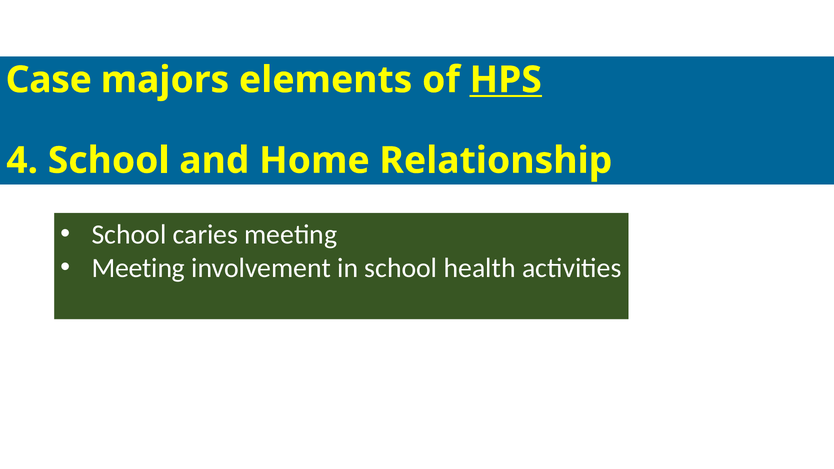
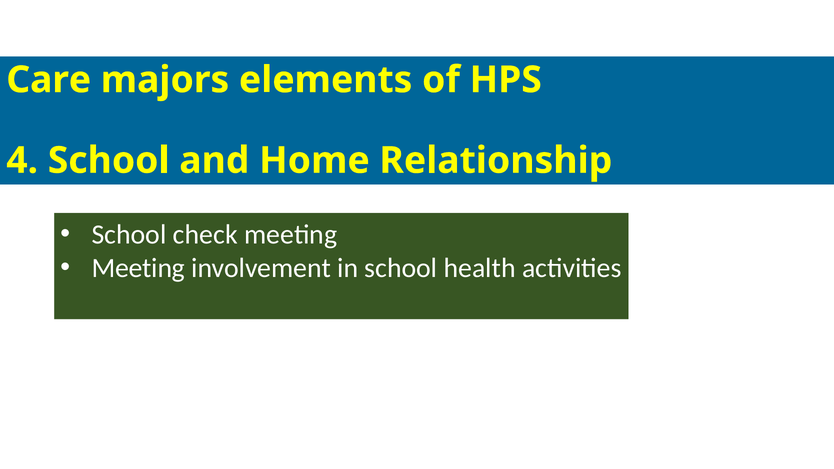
Case: Case -> Care
HPS underline: present -> none
caries: caries -> check
